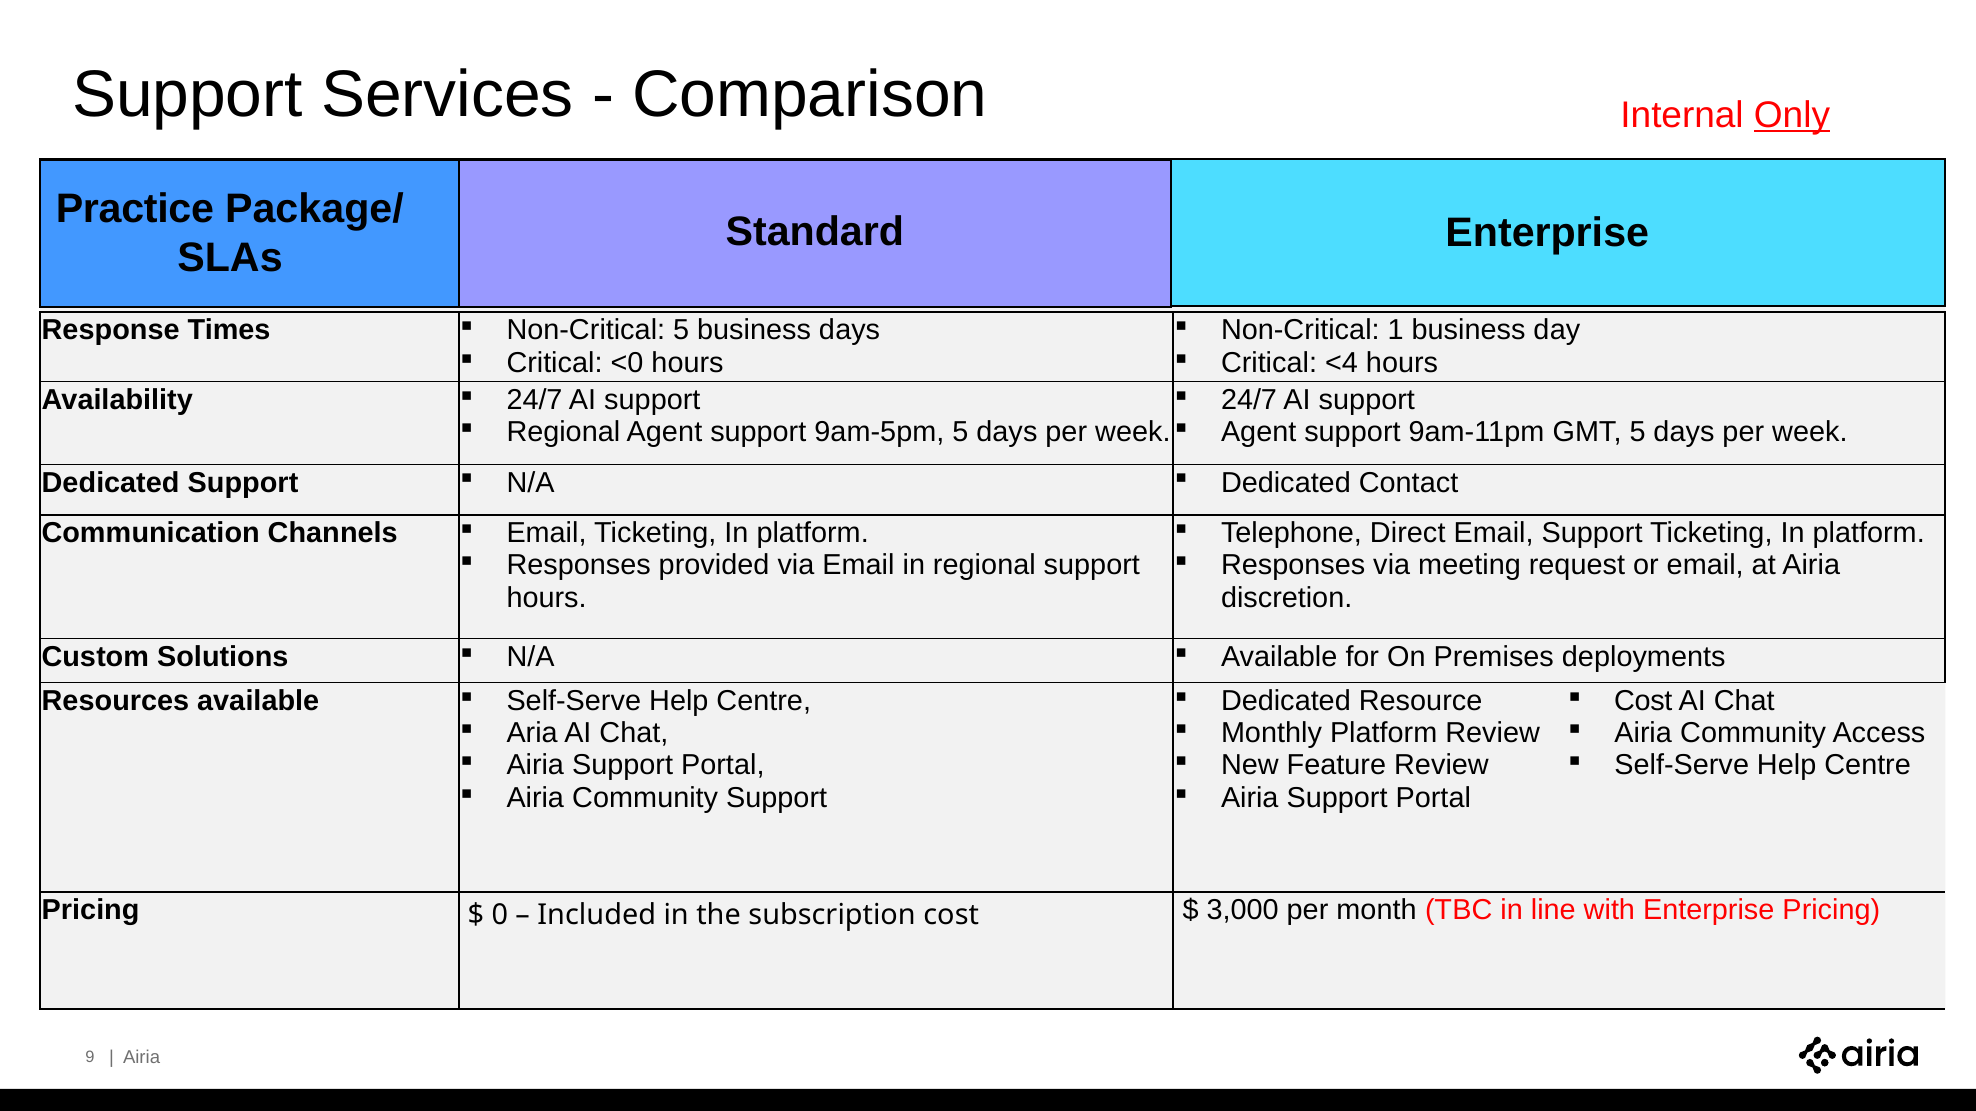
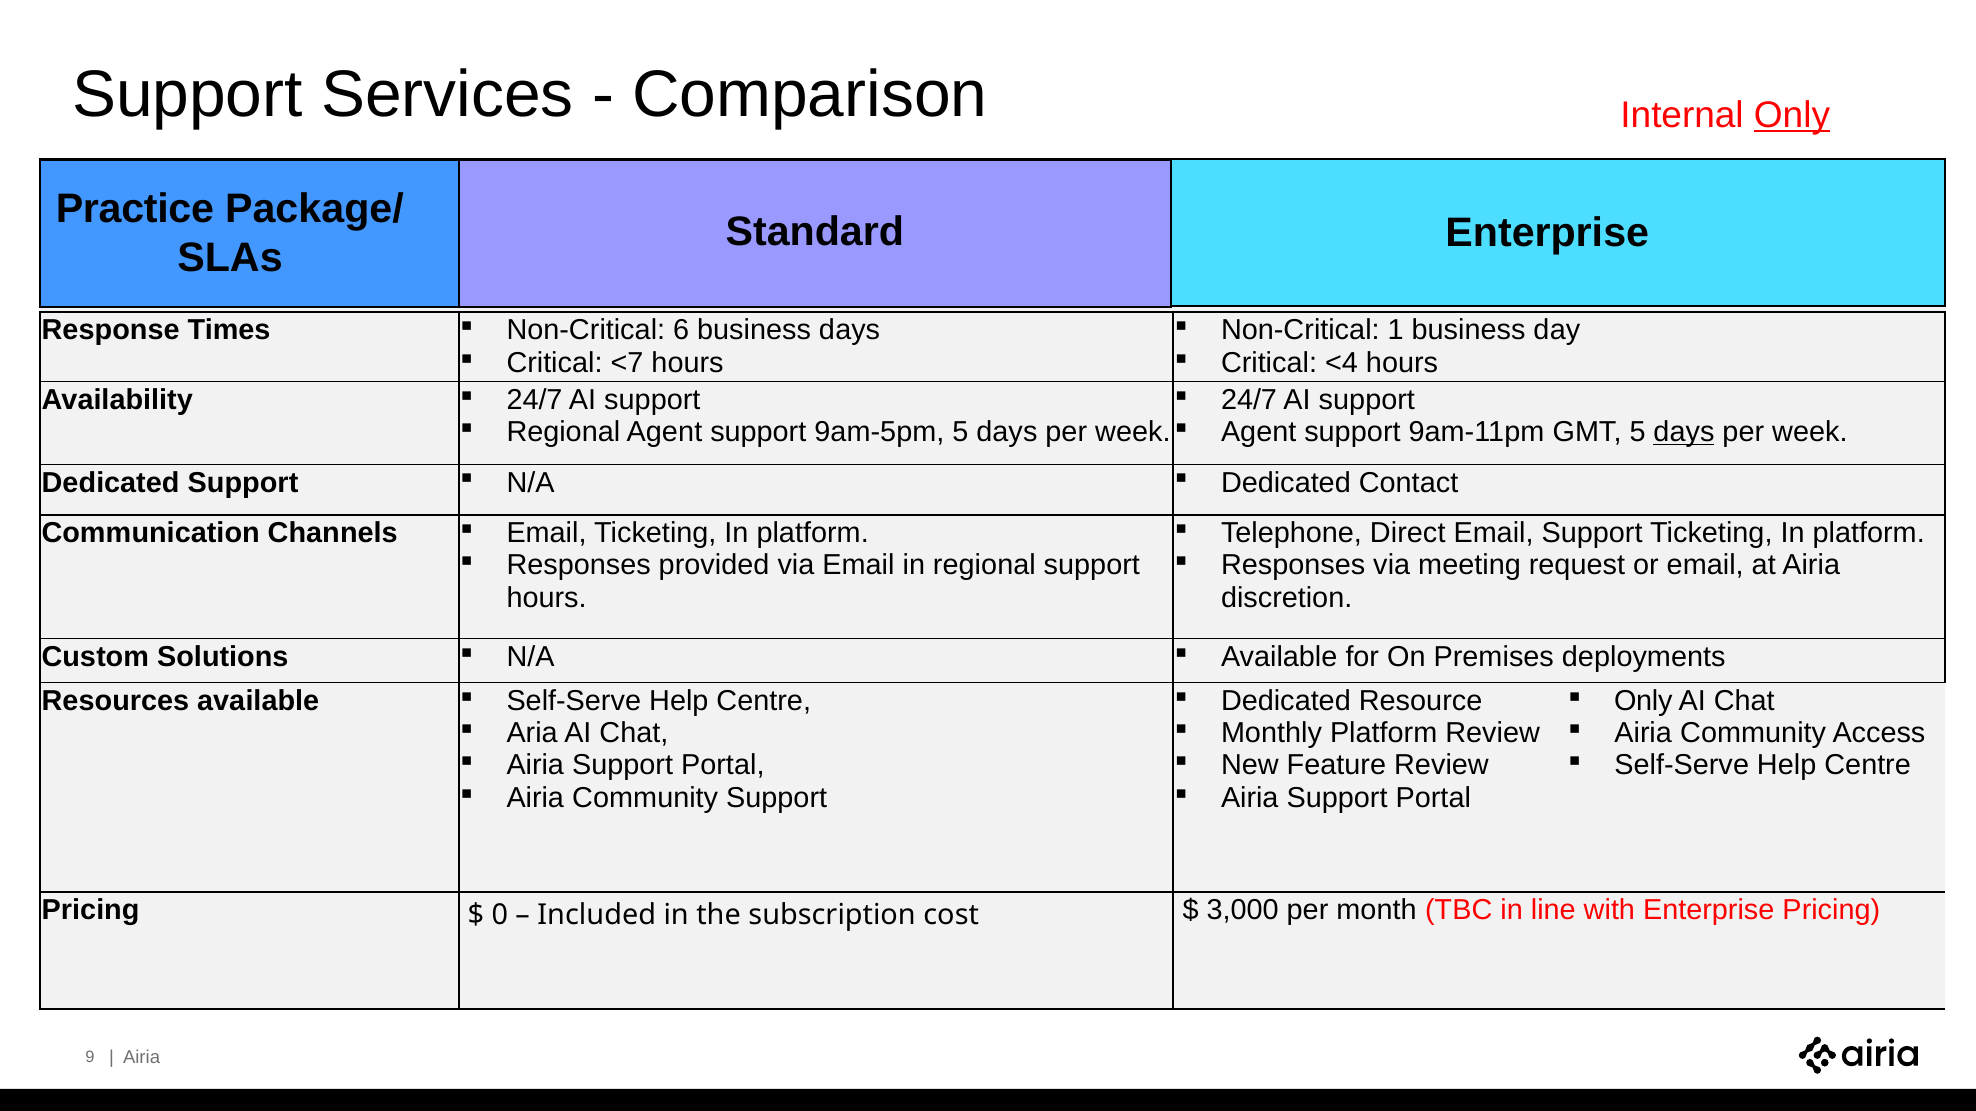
Non-Critical 5: 5 -> 6
<0: <0 -> <7
days at (1684, 432) underline: none -> present
Cost at (1643, 701): Cost -> Only
